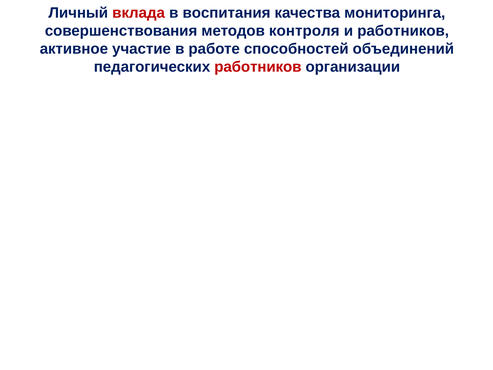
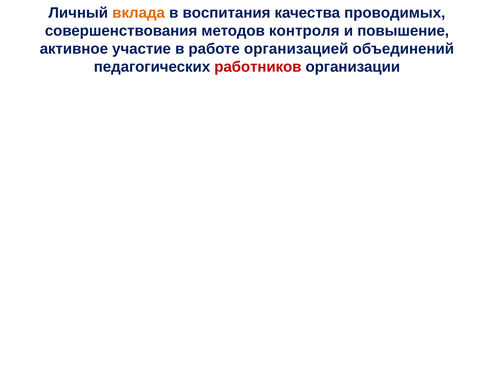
вклада colour: red -> orange
мониторинга: мониторинга -> проводимых
и работников: работников -> повышение
способностей: способностей -> организацией
